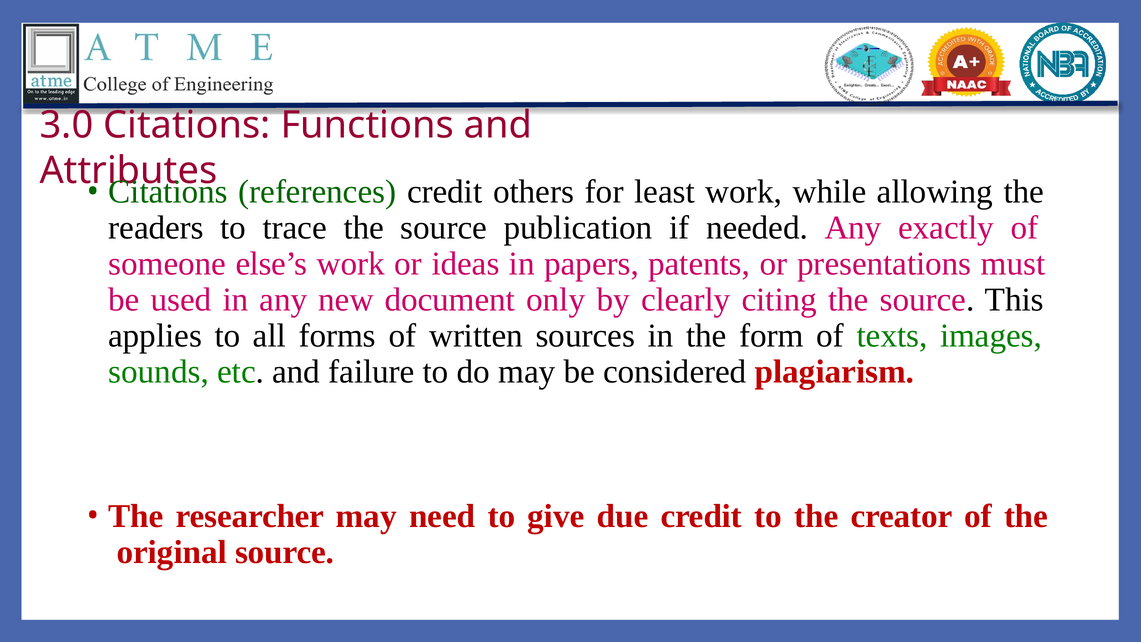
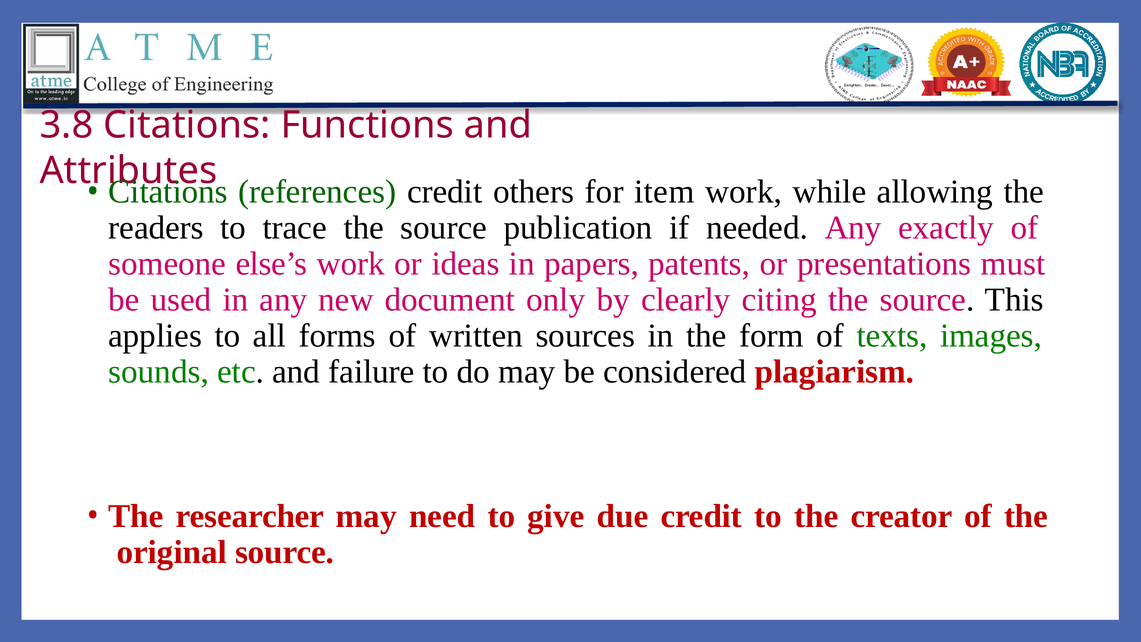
3.0: 3.0 -> 3.8
least: least -> item
